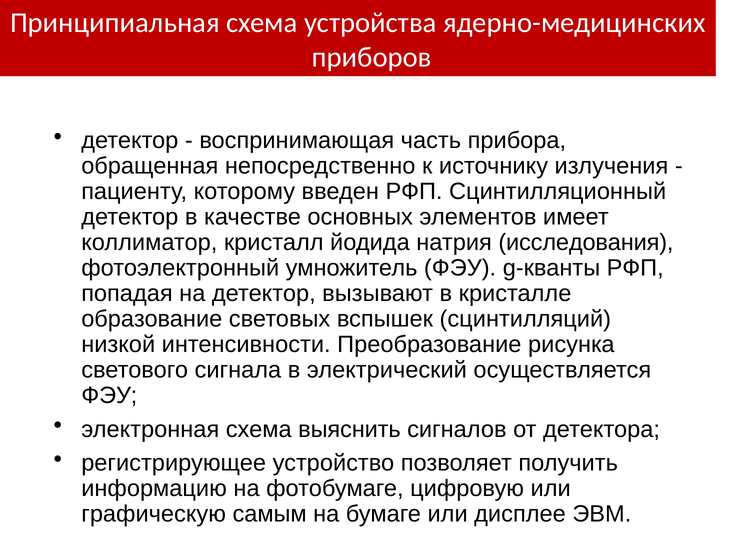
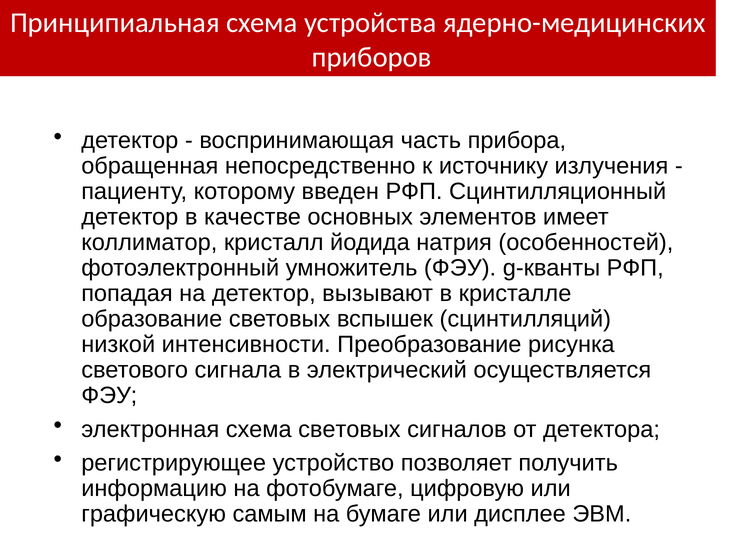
исследования: исследования -> особенностей
схема выяснить: выяснить -> световых
